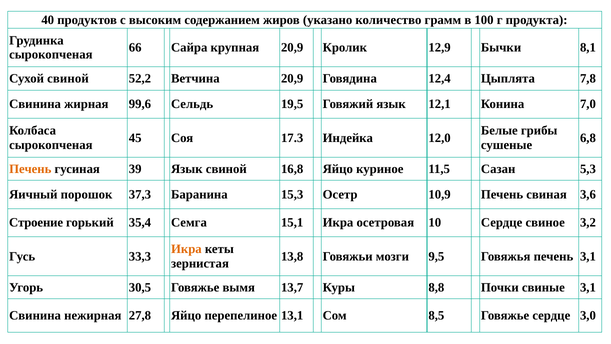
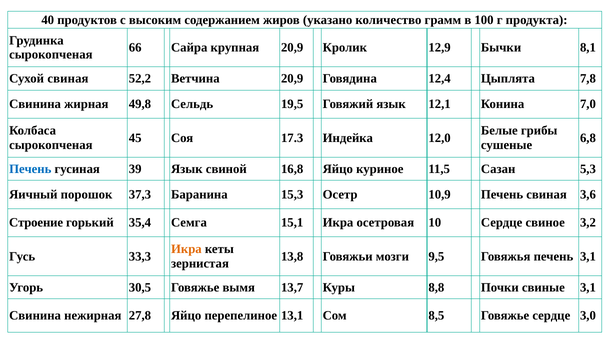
Сухой свиной: свиной -> свиная
99,6: 99,6 -> 49,8
Печень at (30, 169) colour: orange -> blue
